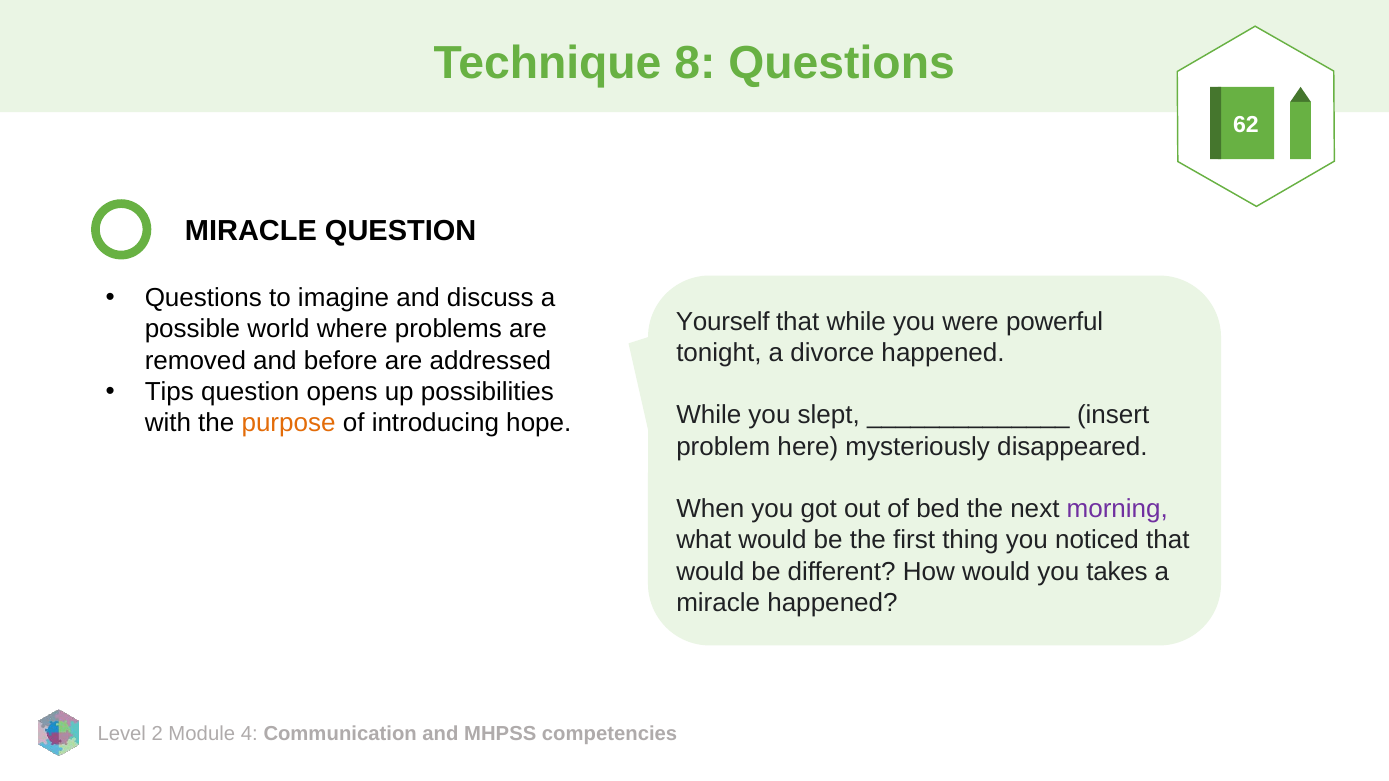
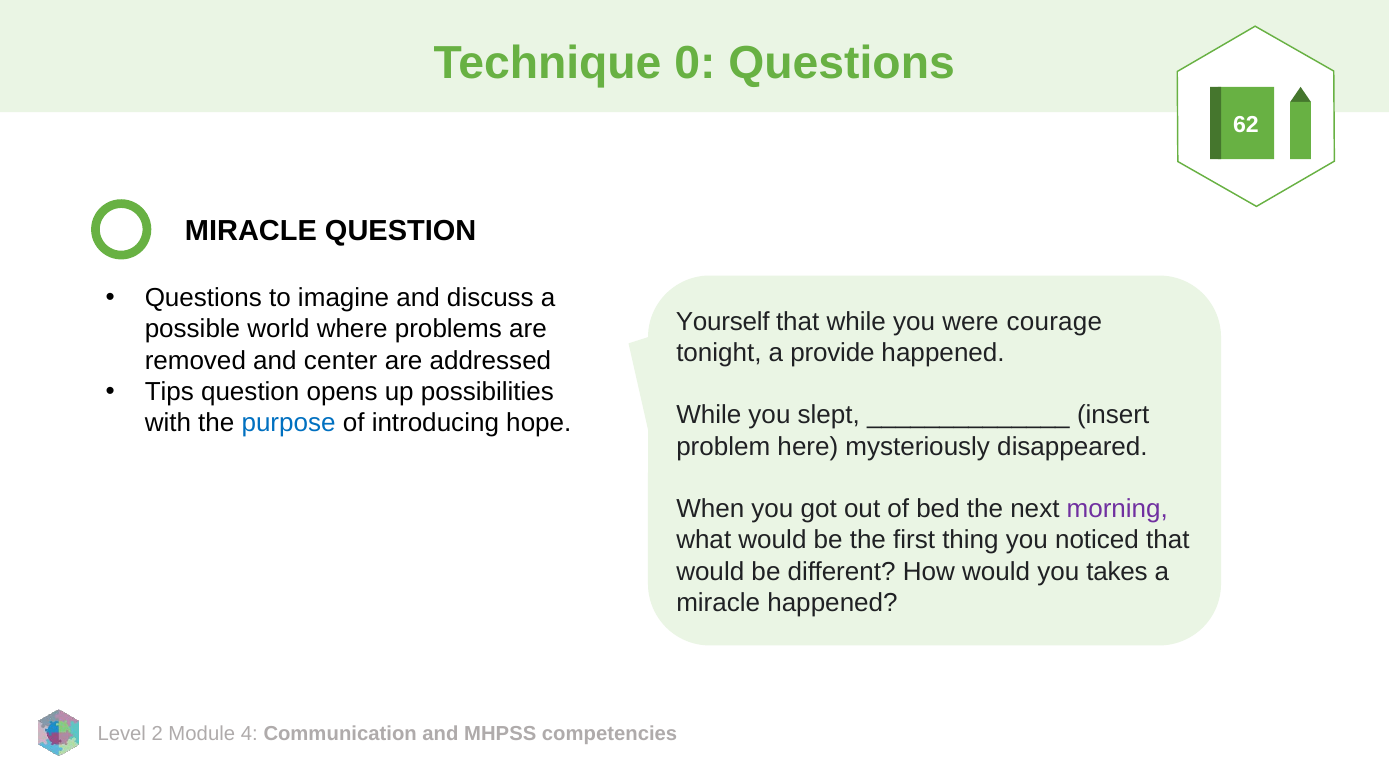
8: 8 -> 0
powerful: powerful -> courage
divorce: divorce -> provide
before: before -> center
purpose colour: orange -> blue
